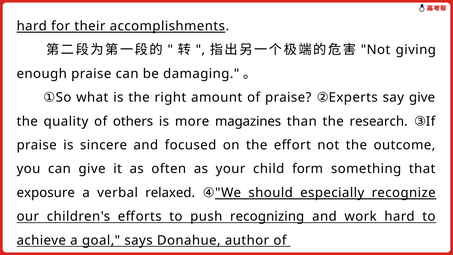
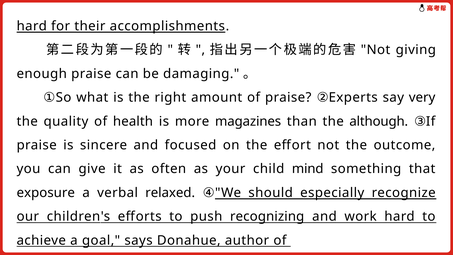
say give: give -> very
others: others -> health
research: research -> although
form: form -> mind
